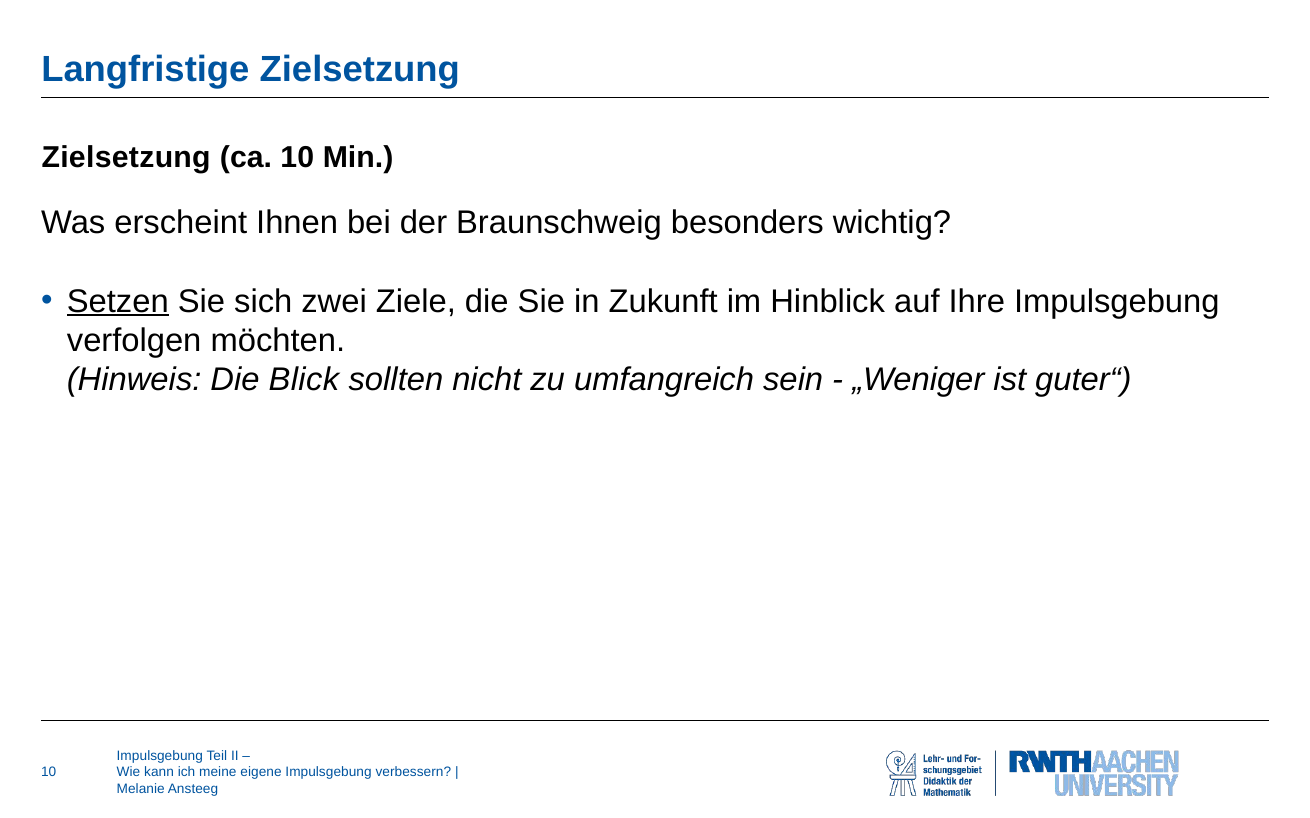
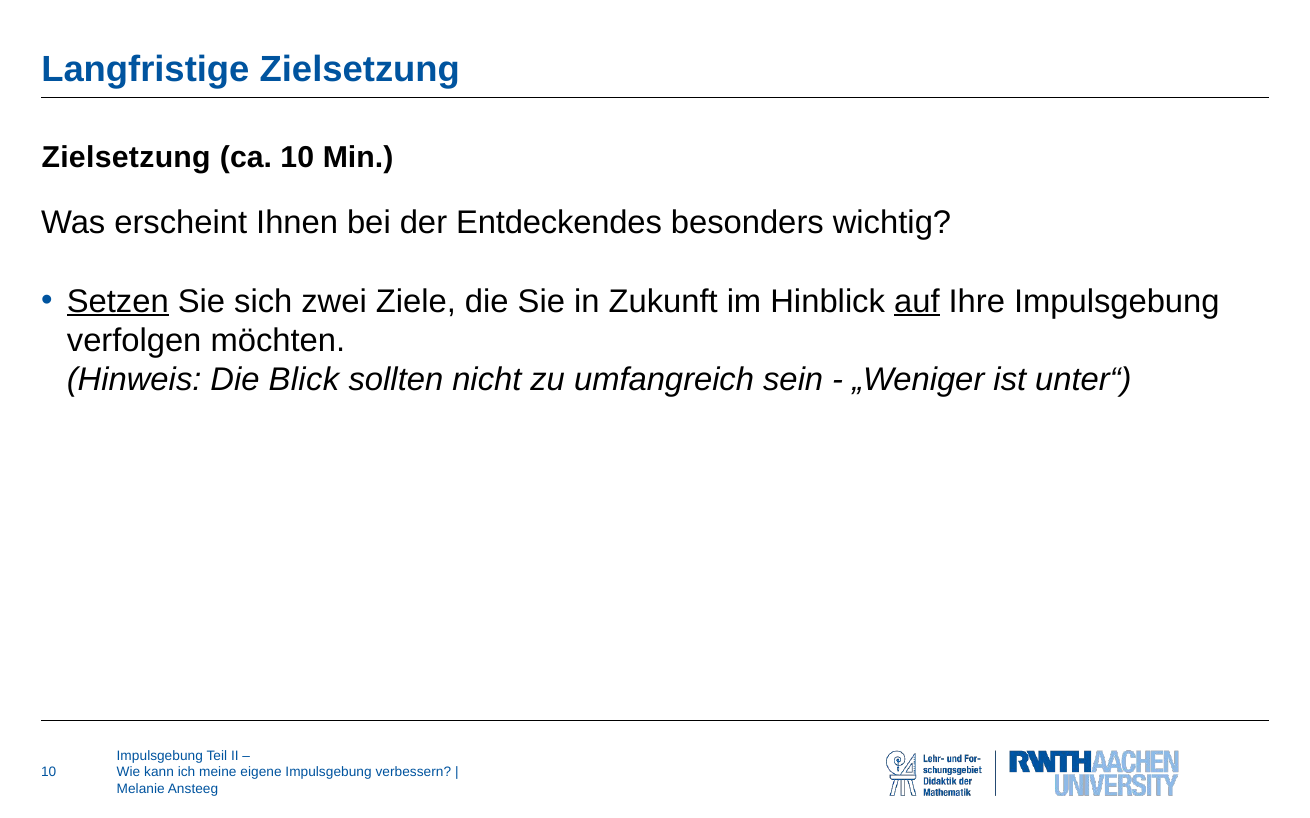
Braunschweig: Braunschweig -> Entdeckendes
auf underline: none -> present
guter“: guter“ -> unter“
